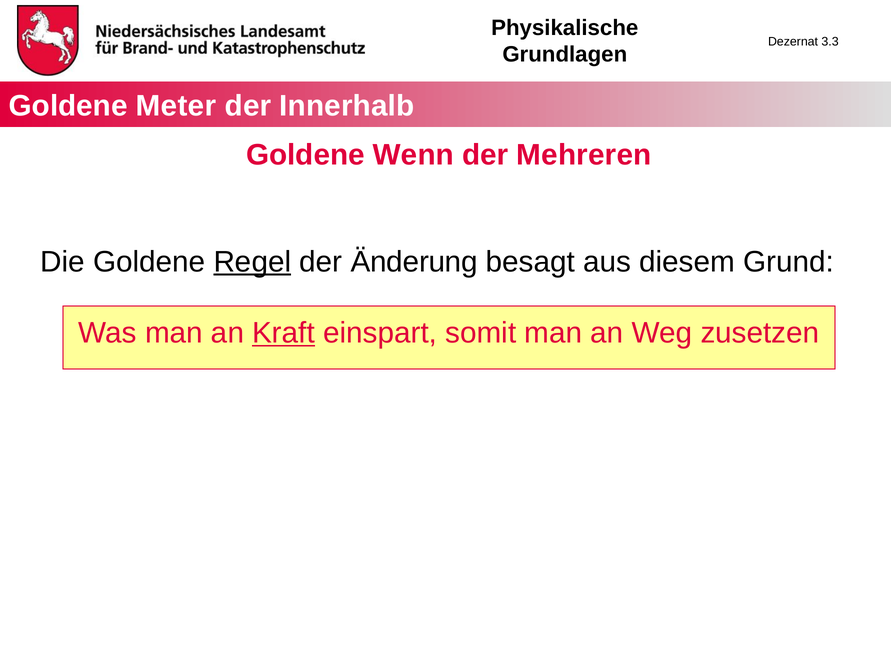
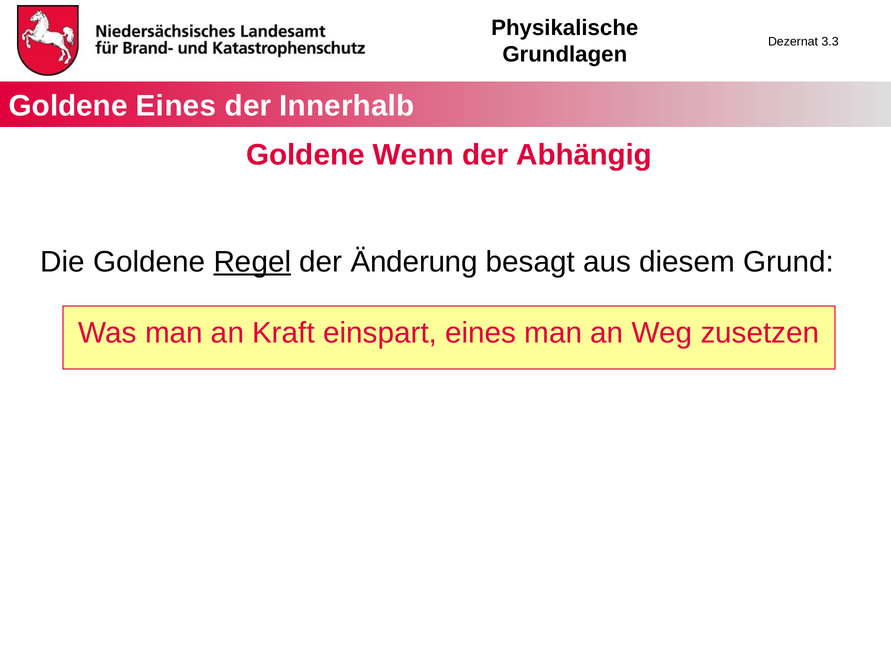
Goldene Meter: Meter -> Eines
Mehreren: Mehreren -> Abhängig
Kraft underline: present -> none
einspart somit: somit -> eines
